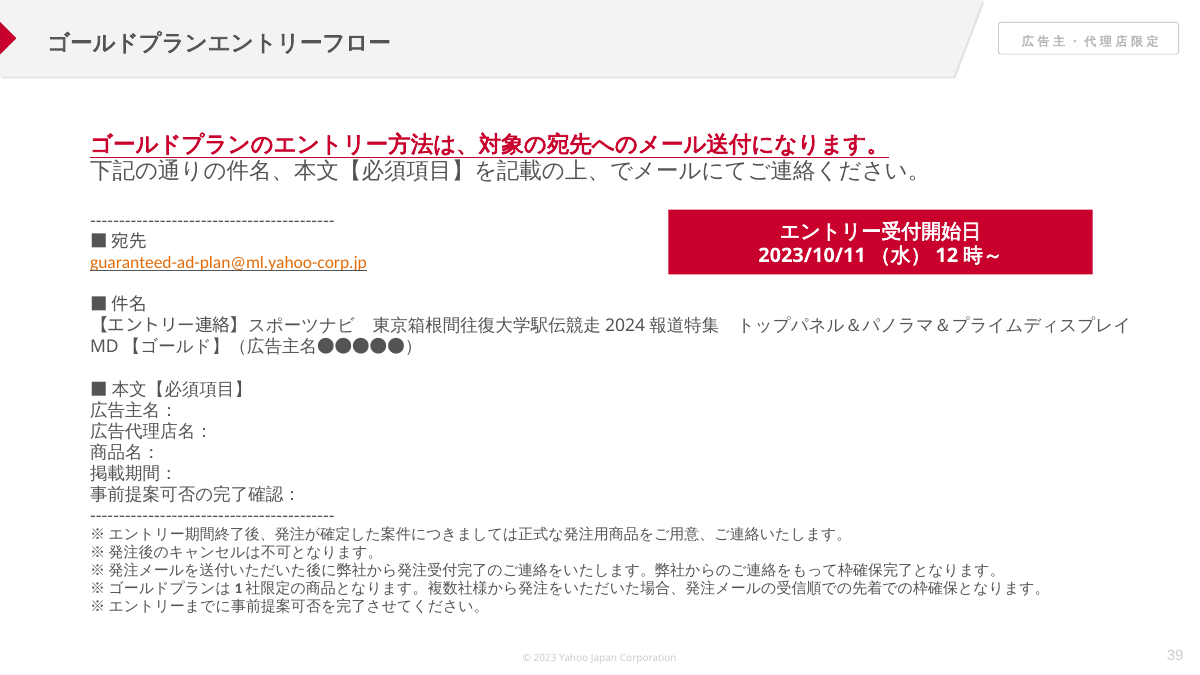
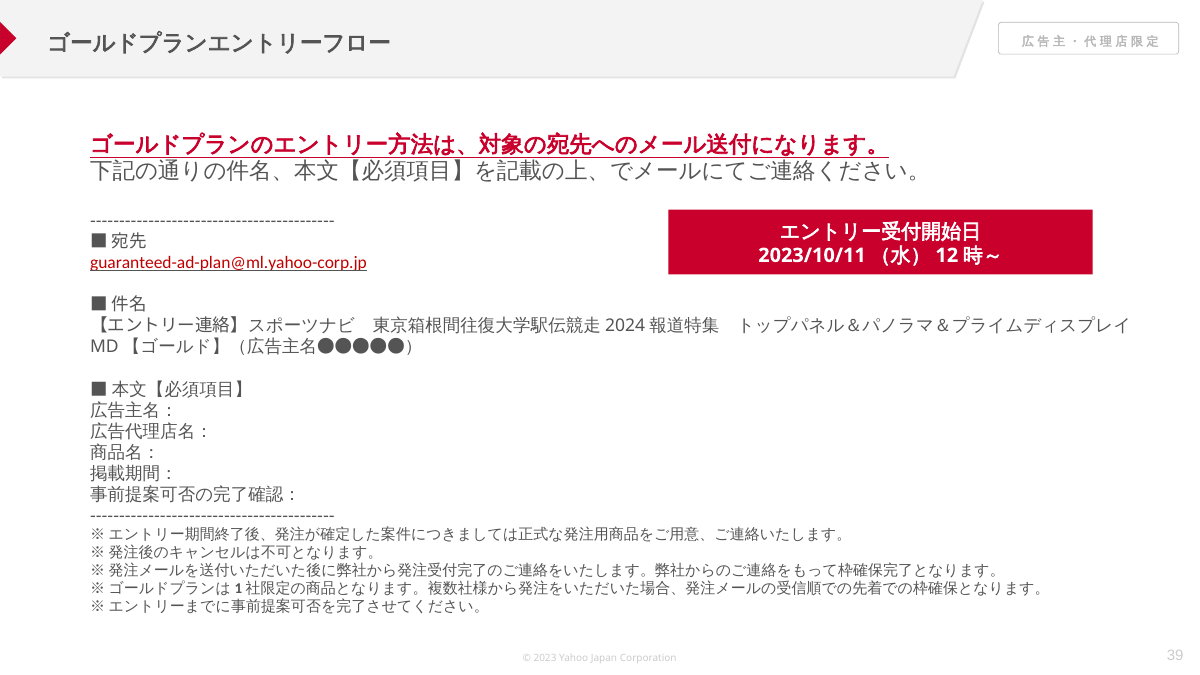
guaranteed-ad-plan@ml.yahoo-corp.jp colour: orange -> red
